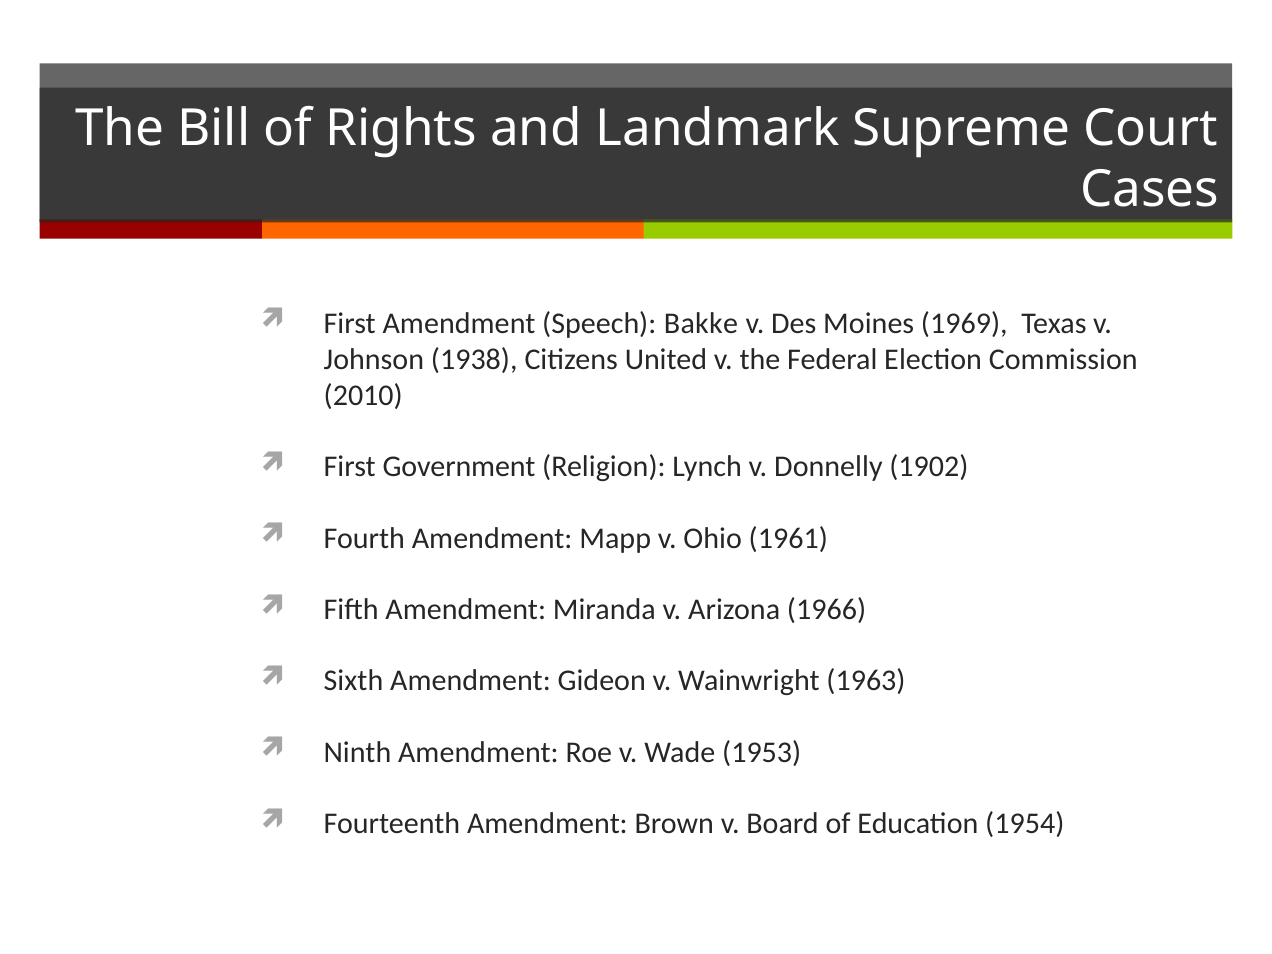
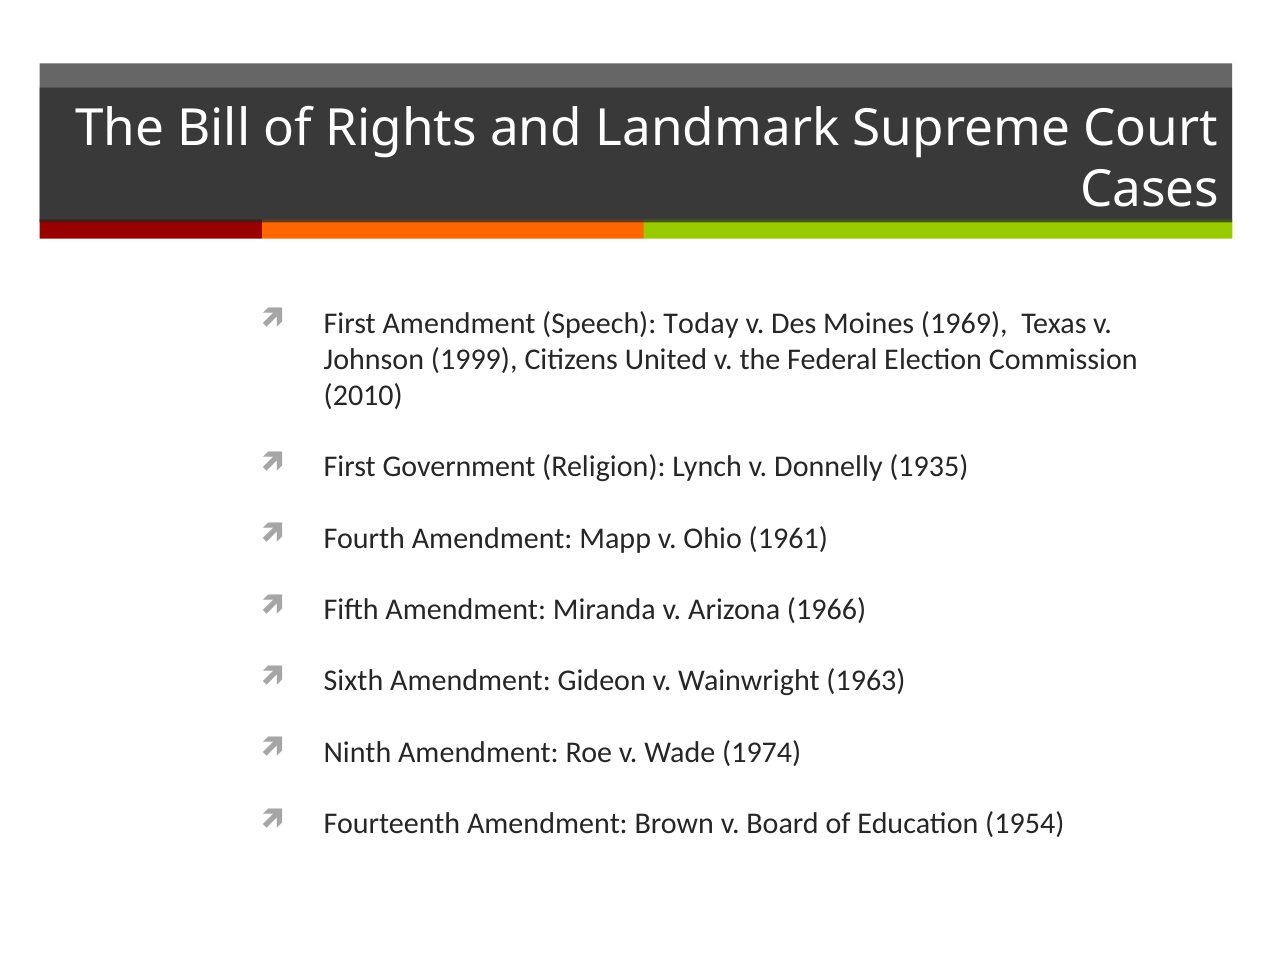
Bakke: Bakke -> Today
1938: 1938 -> 1999
1902: 1902 -> 1935
1953: 1953 -> 1974
